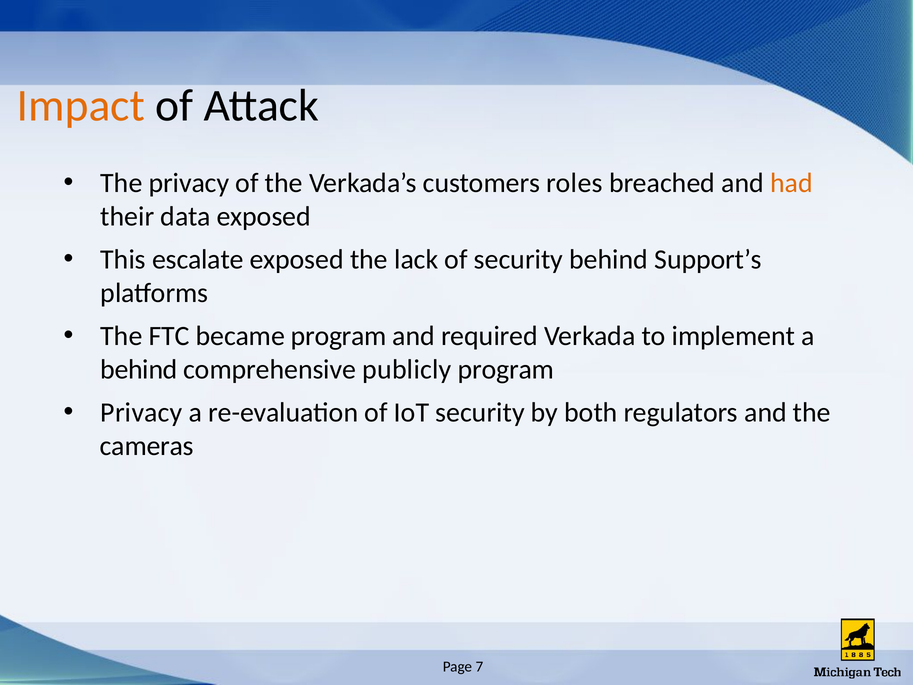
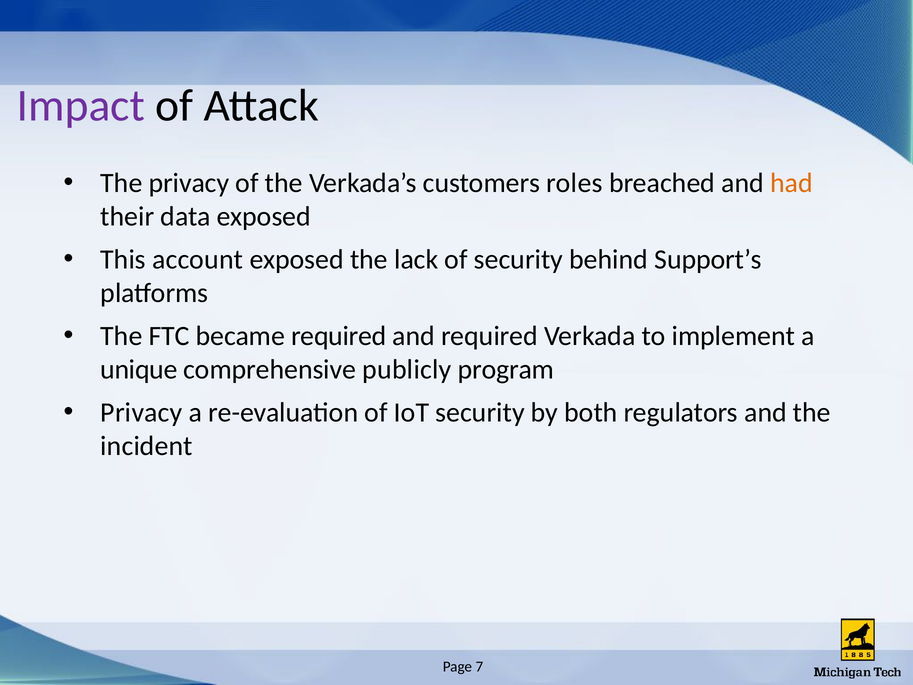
Impact colour: orange -> purple
escalate: escalate -> account
became program: program -> required
behind at (139, 369): behind -> unique
cameras: cameras -> incident
